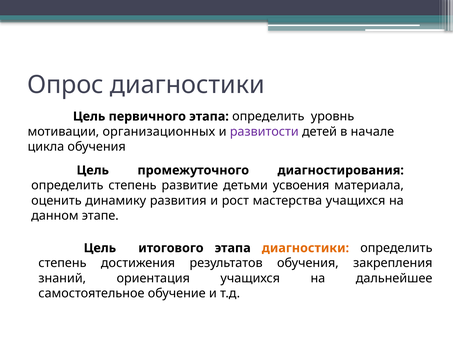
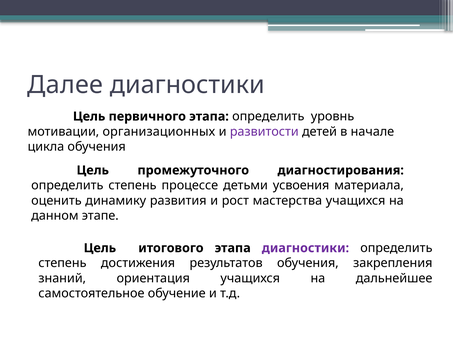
Опрос: Опрос -> Далее
развитие: развитие -> процессе
диагностики at (305, 248) colour: orange -> purple
